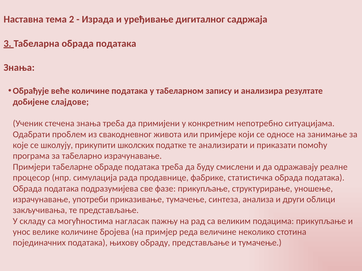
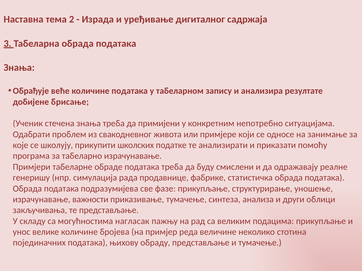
слајдове: слајдове -> брисање
процесор: процесор -> генеришу
употреби: употреби -> важности
